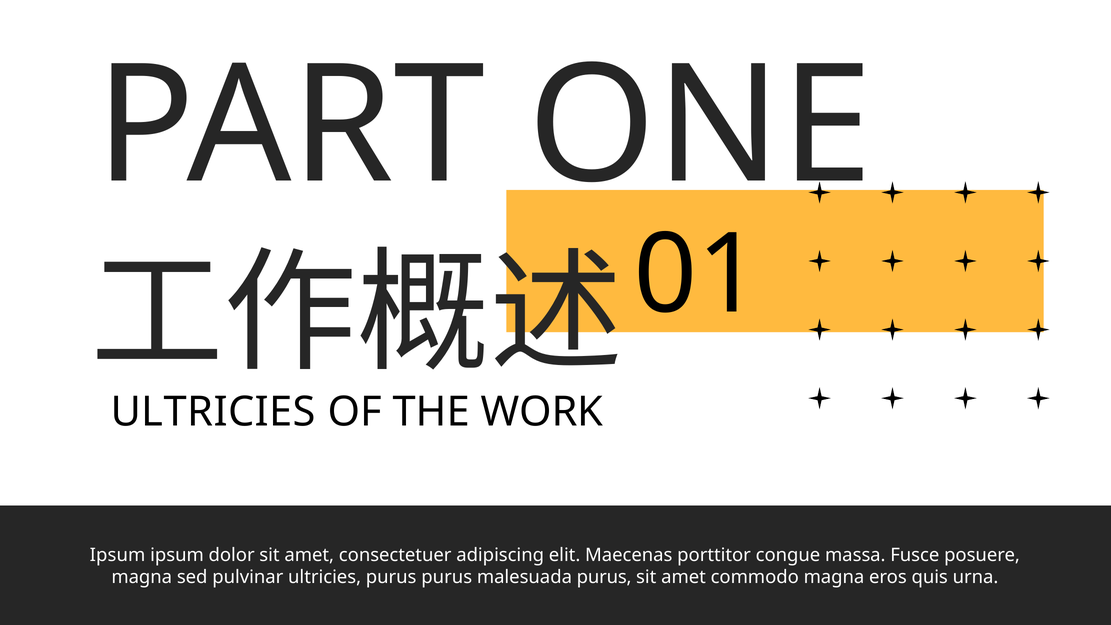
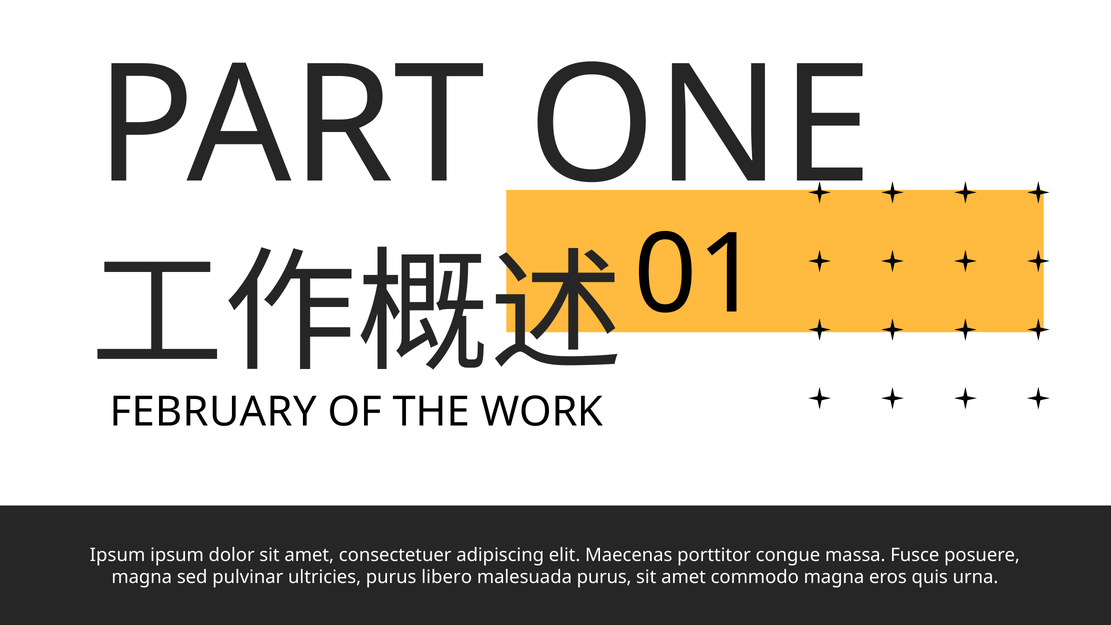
ULTRICIES at (213, 412): ULTRICIES -> FEBRUARY
purus purus: purus -> libero
